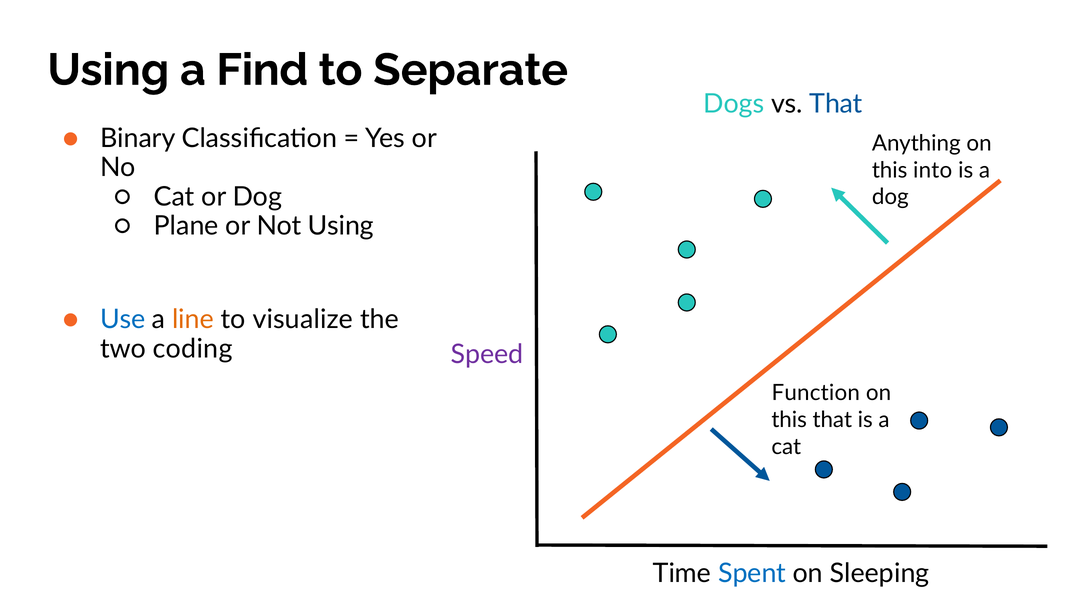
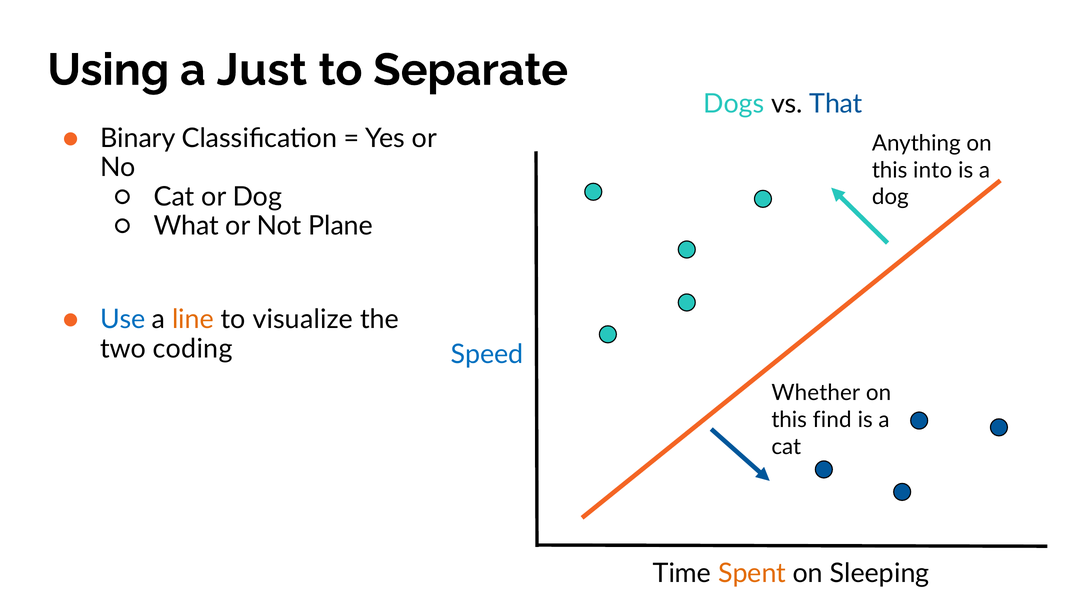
Find: Find -> Just
Plane: Plane -> What
Not Using: Using -> Plane
Speed colour: purple -> blue
Function: Function -> Whether
this that: that -> find
Spent colour: blue -> orange
